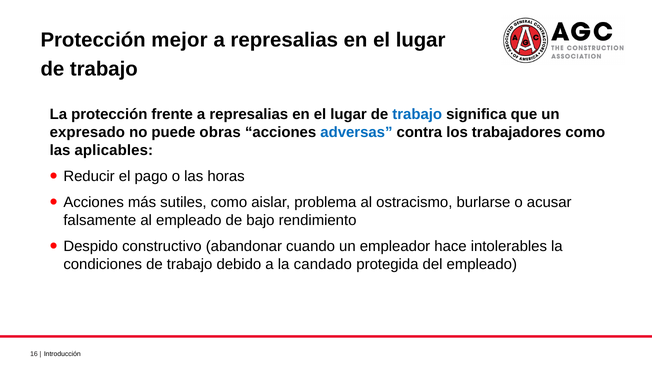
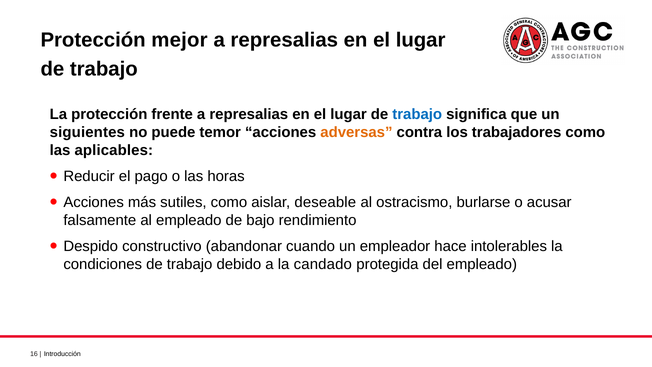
expresado: expresado -> siguientes
obras: obras -> temor
adversas colour: blue -> orange
problema: problema -> deseable
